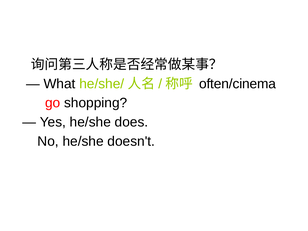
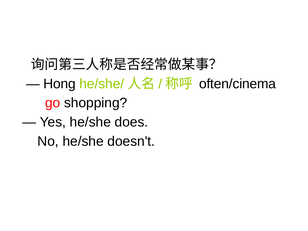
What: What -> Hong
